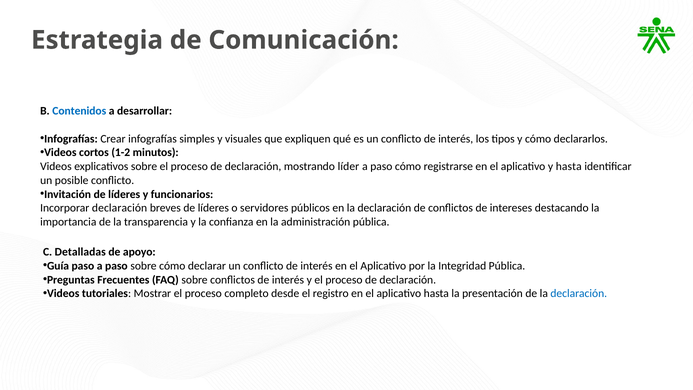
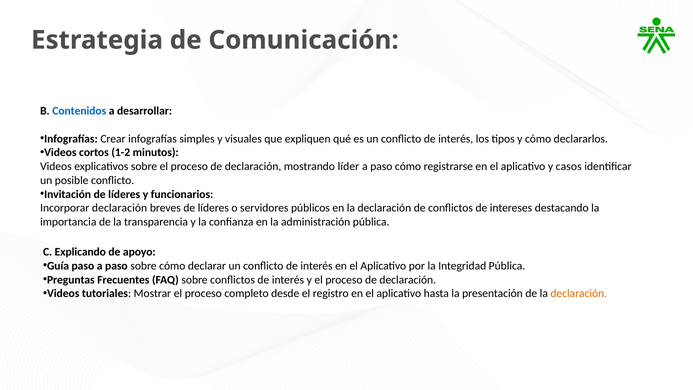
y hasta: hasta -> casos
Detalladas: Detalladas -> Explicando
declaración at (579, 293) colour: blue -> orange
